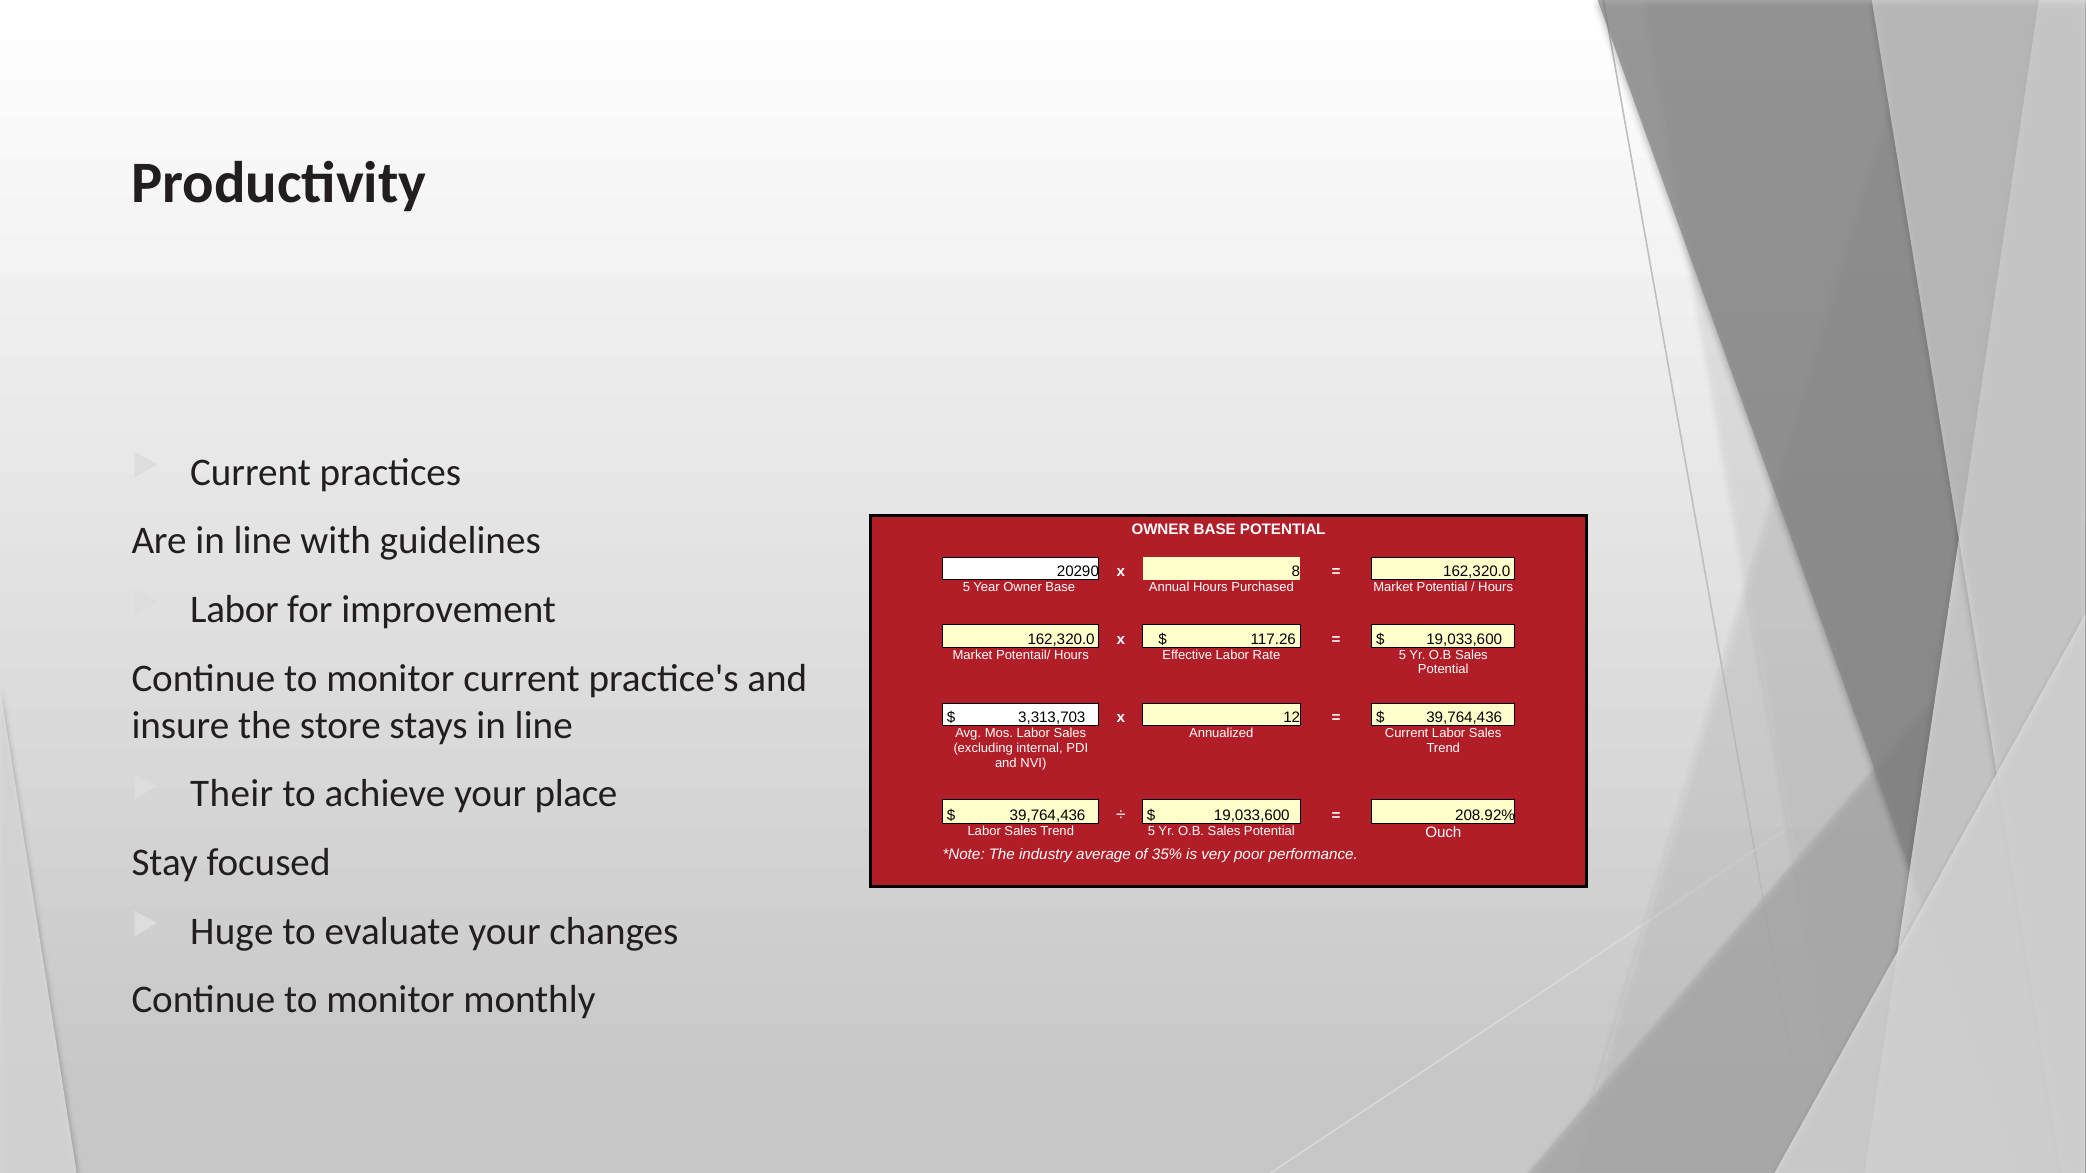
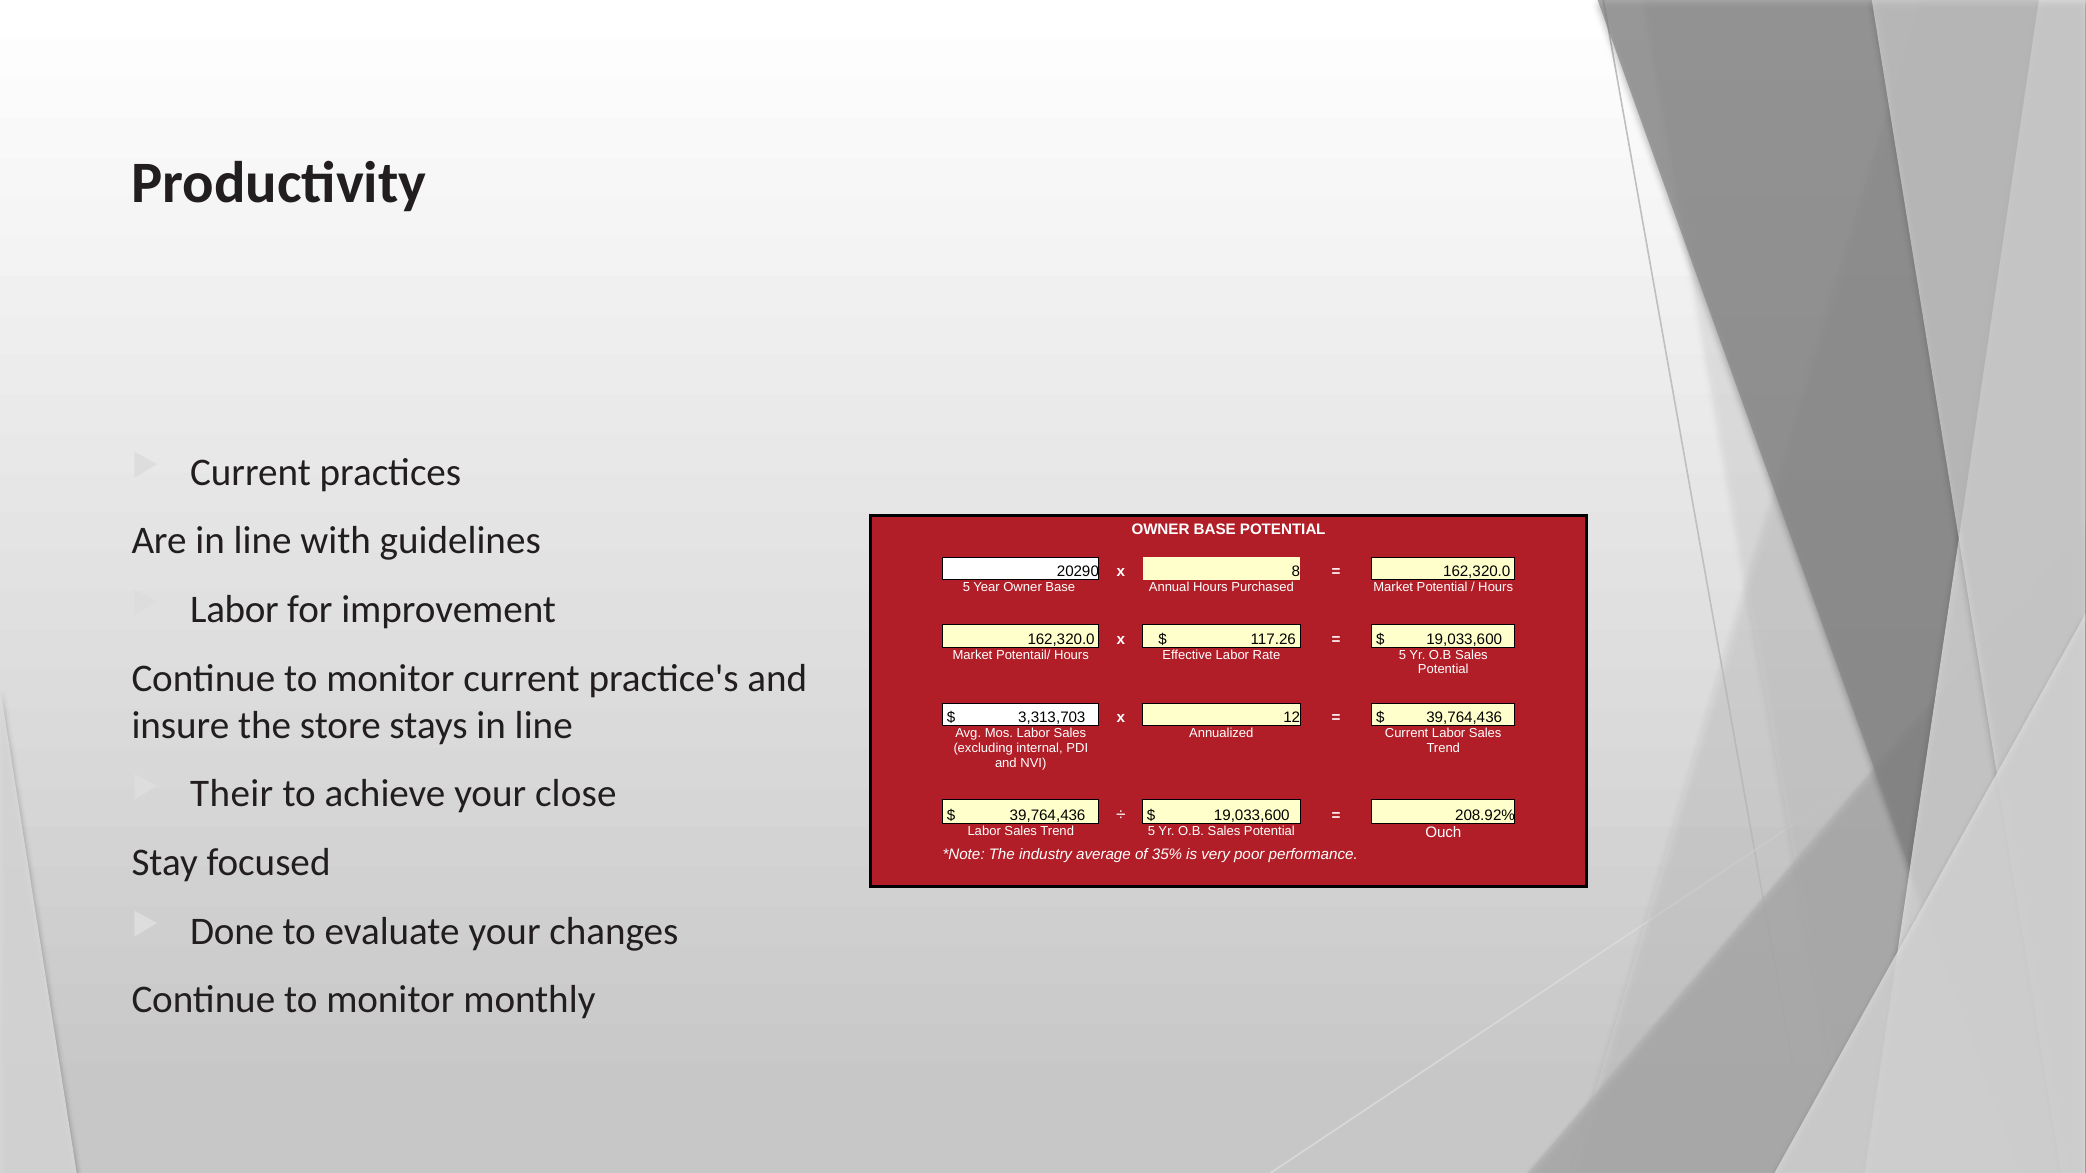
place: place -> close
Huge: Huge -> Done
